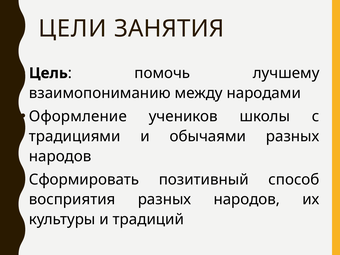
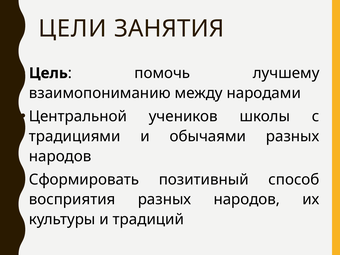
Оформление: Оформление -> Центральной
